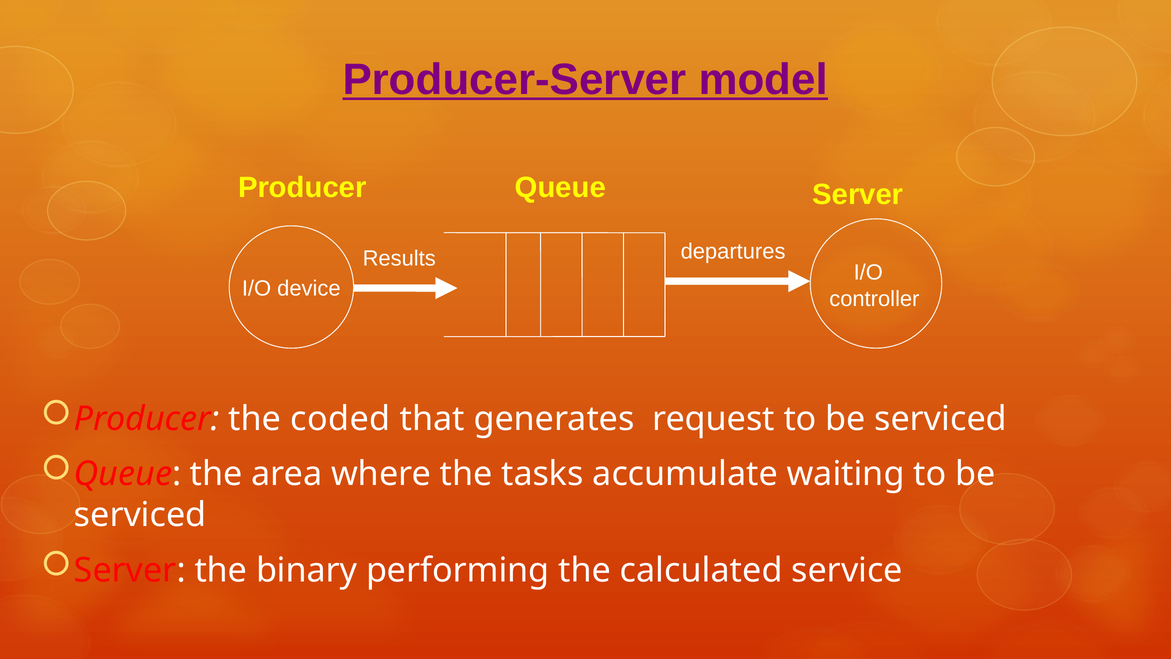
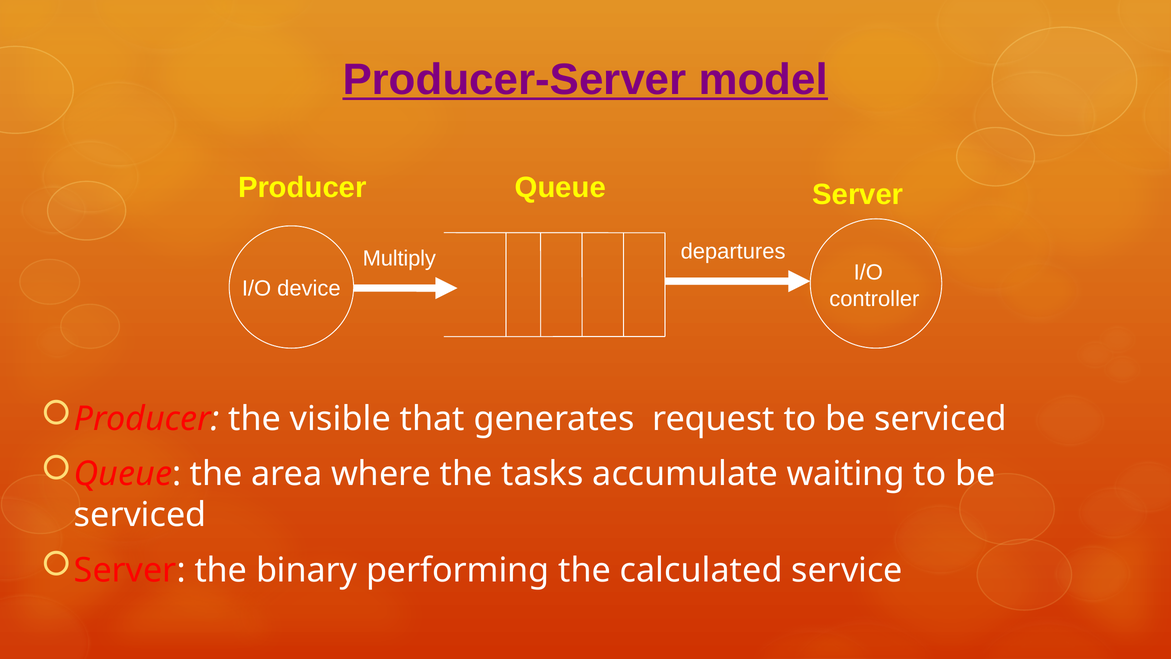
Results: Results -> Multiply
coded: coded -> visible
